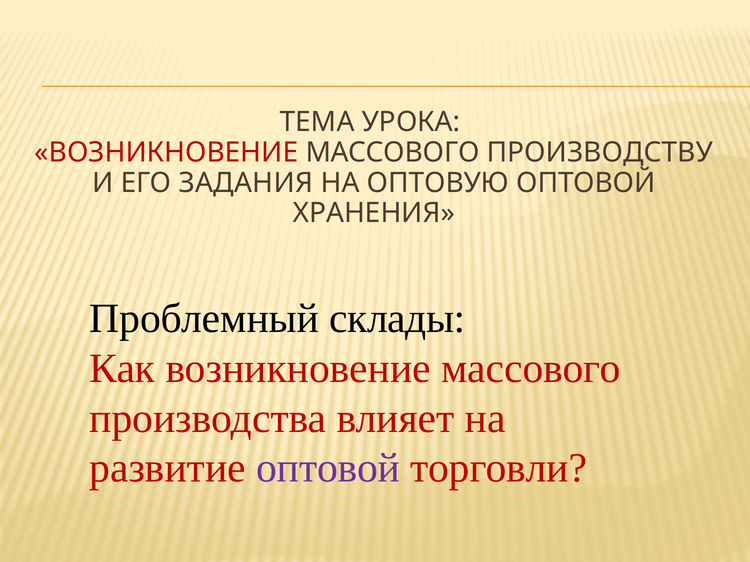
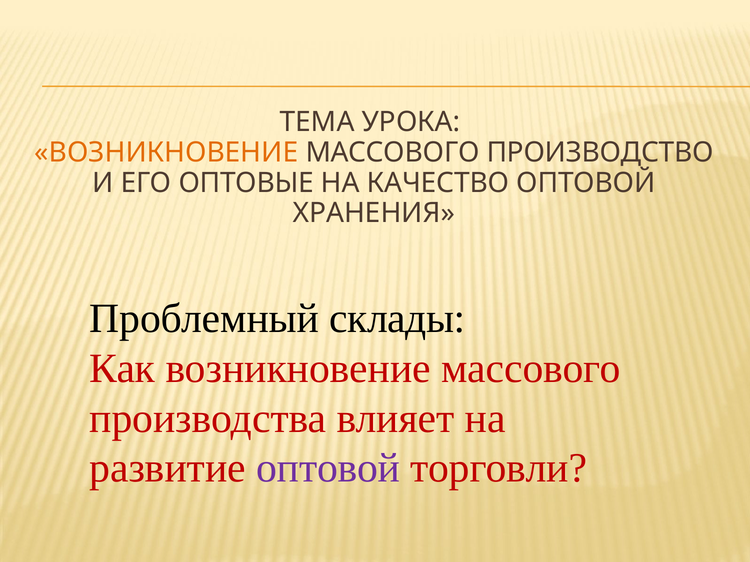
ВОЗНИКНОВЕНИЕ at (166, 152) colour: red -> orange
ПРОИЗВОДСТВУ: ПРОИЗВОДСТВУ -> ПРОИЗВОДСТВО
ЗАДАНИЯ: ЗАДАНИЯ -> ОПТОВЫЕ
ОПТОВУЮ: ОПТОВУЮ -> КАЧЕСТВО
